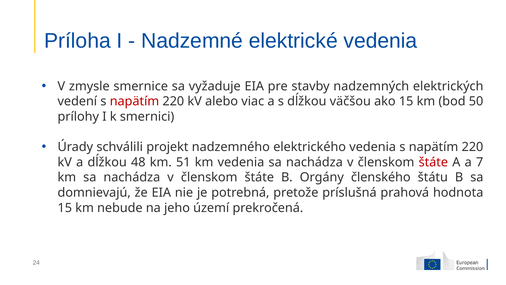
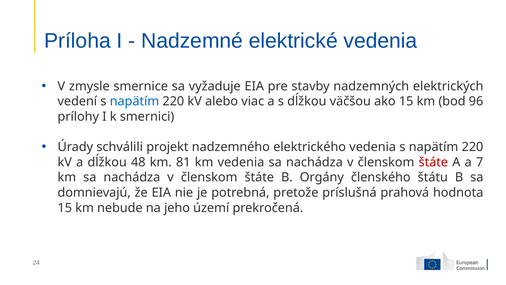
napätím at (134, 101) colour: red -> blue
50: 50 -> 96
51: 51 -> 81
